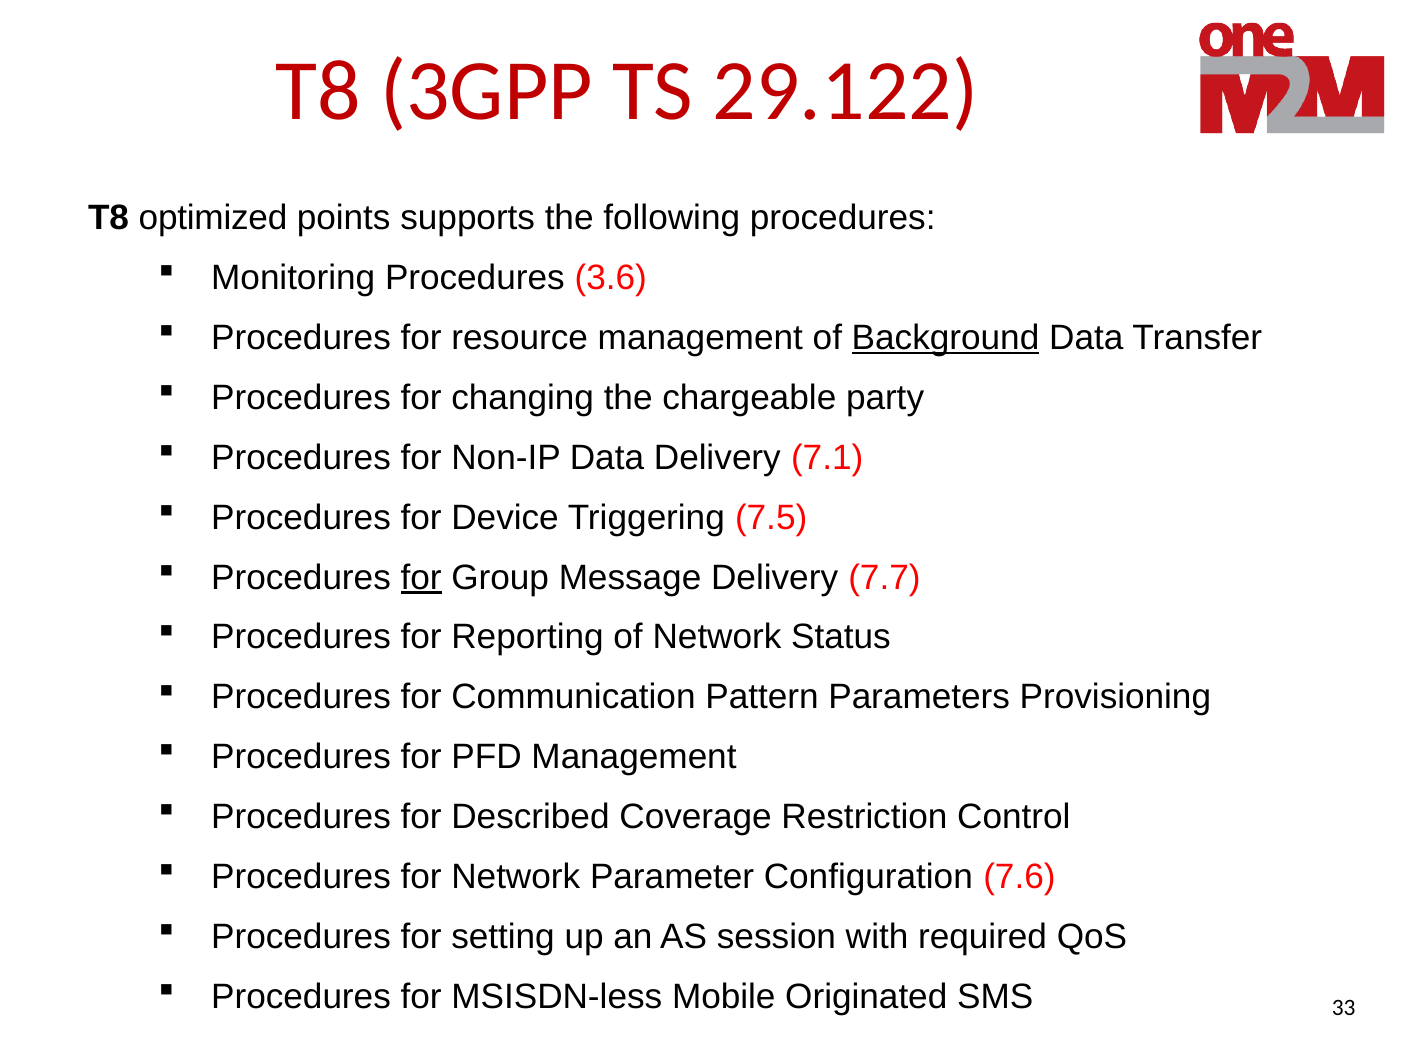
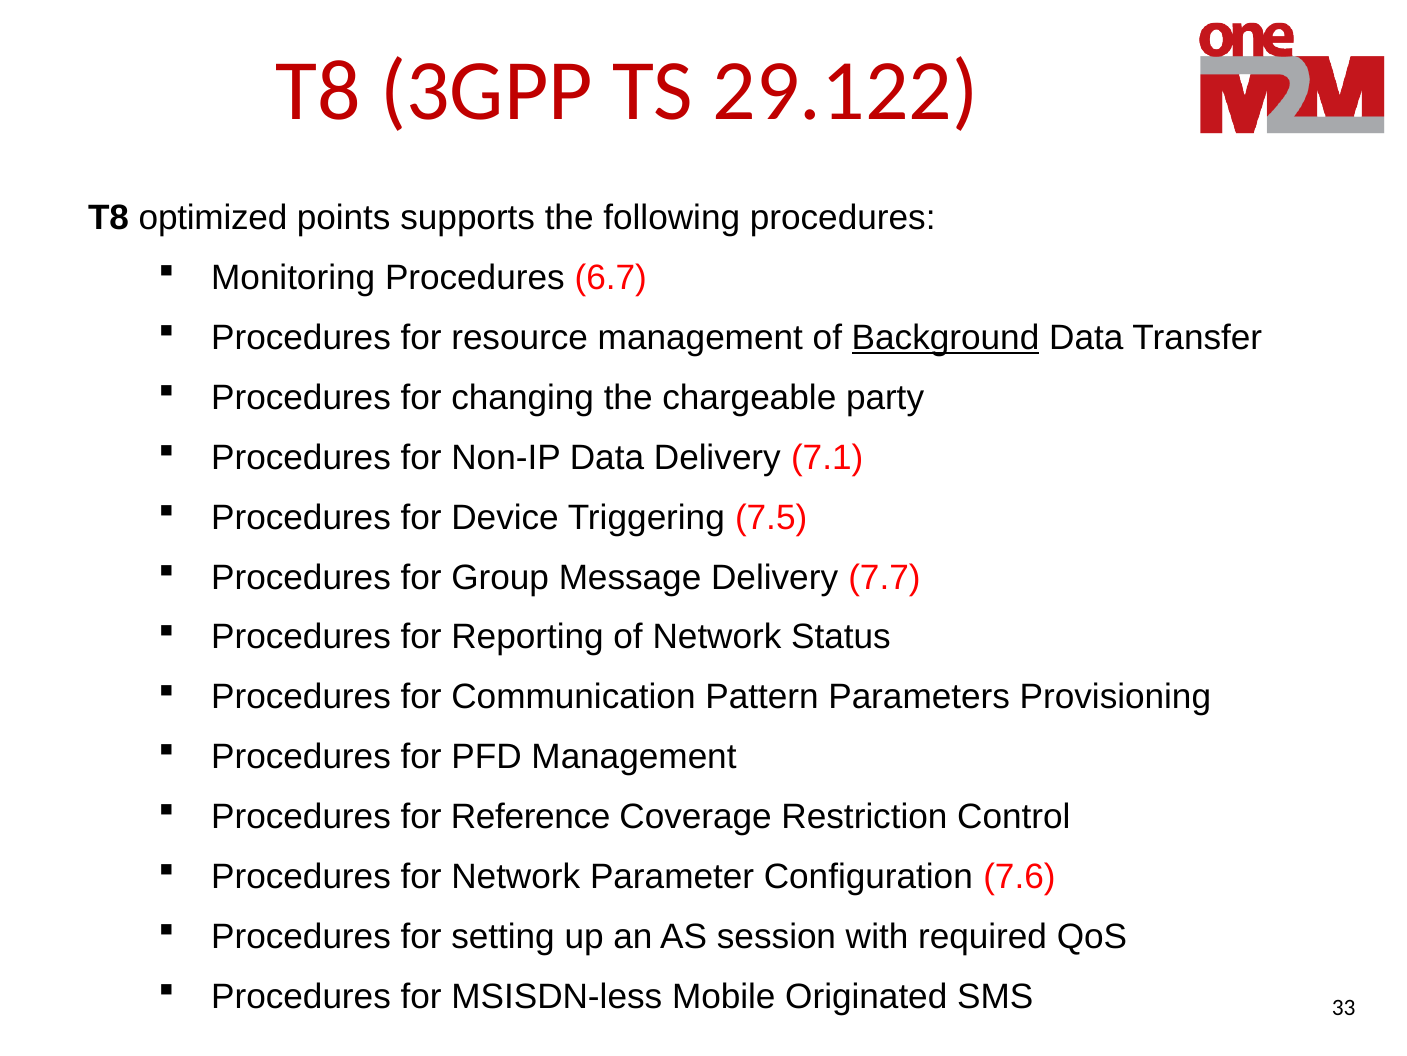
3.6: 3.6 -> 6.7
for at (421, 577) underline: present -> none
Described: Described -> Reference
